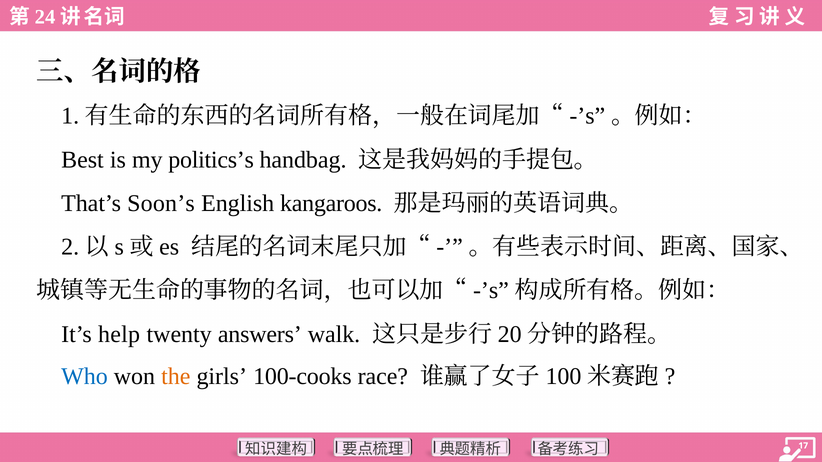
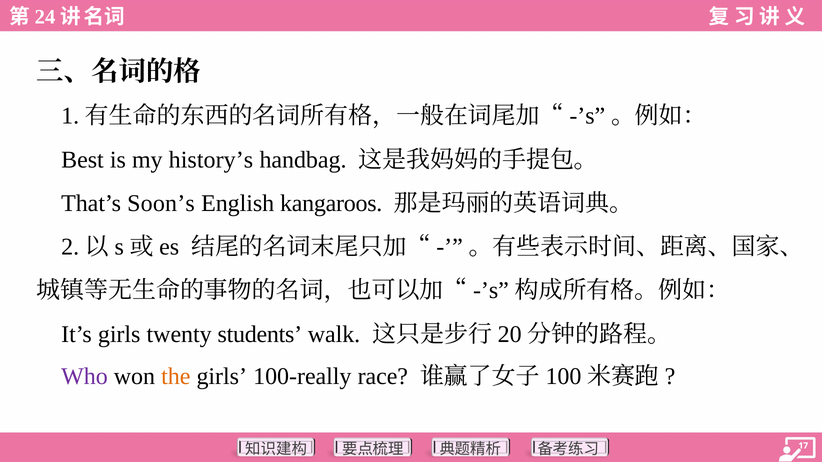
politics’s: politics’s -> history’s
It’s help: help -> girls
answers: answers -> students
Who colour: blue -> purple
100-cooks: 100-cooks -> 100-really
